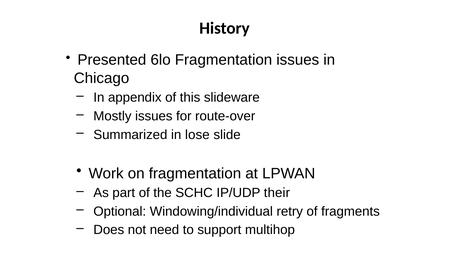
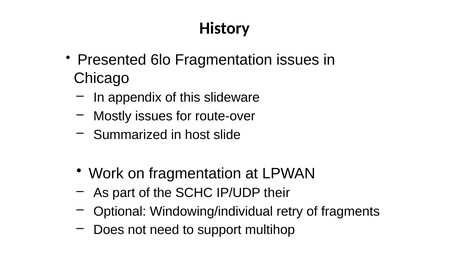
lose: lose -> host
